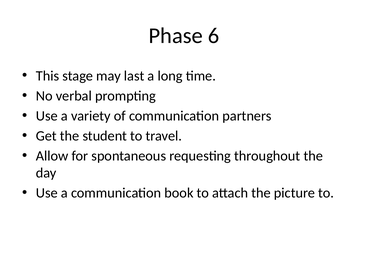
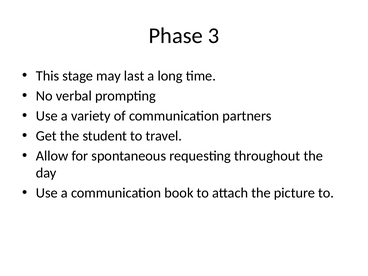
6: 6 -> 3
